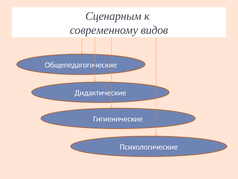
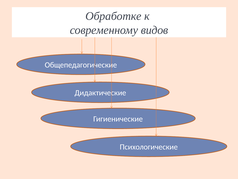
Сценарным: Сценарным -> Обработке
